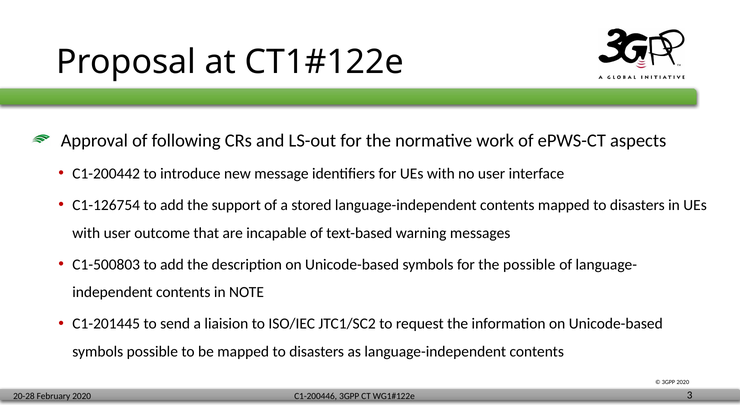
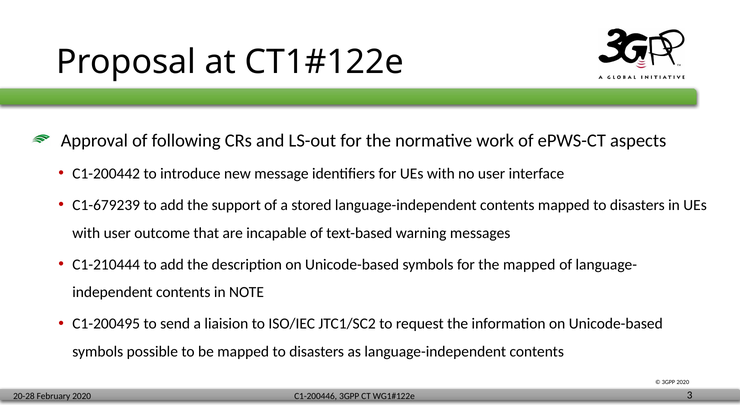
C1-126754: C1-126754 -> C1-679239
C1-500803: C1-500803 -> C1-210444
the possible: possible -> mapped
C1-201445: C1-201445 -> C1-200495
